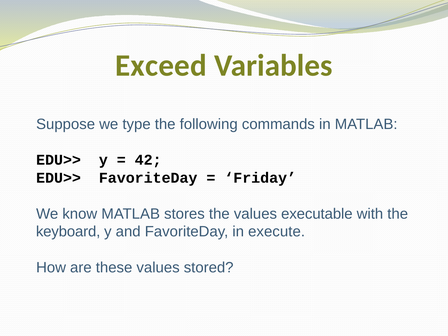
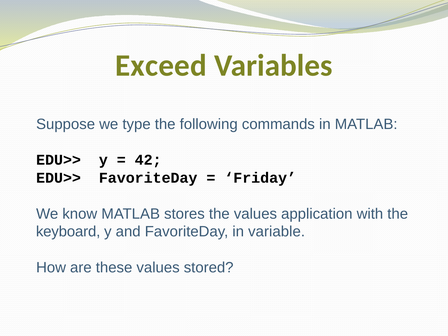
executable: executable -> application
execute: execute -> variable
